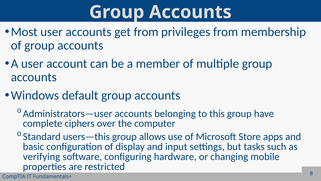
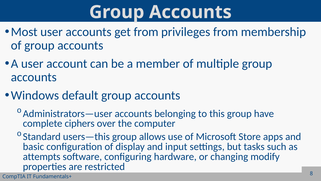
verifying: verifying -> attempts
mobile: mobile -> modify
